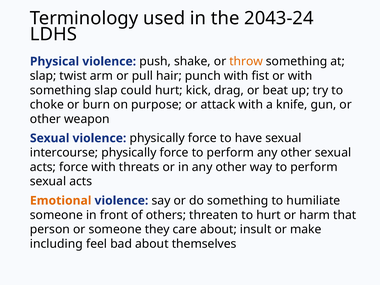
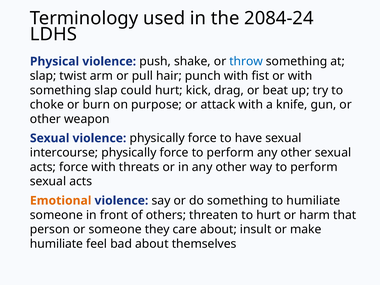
2043-24: 2043-24 -> 2084-24
throw colour: orange -> blue
including at (56, 244): including -> humiliate
